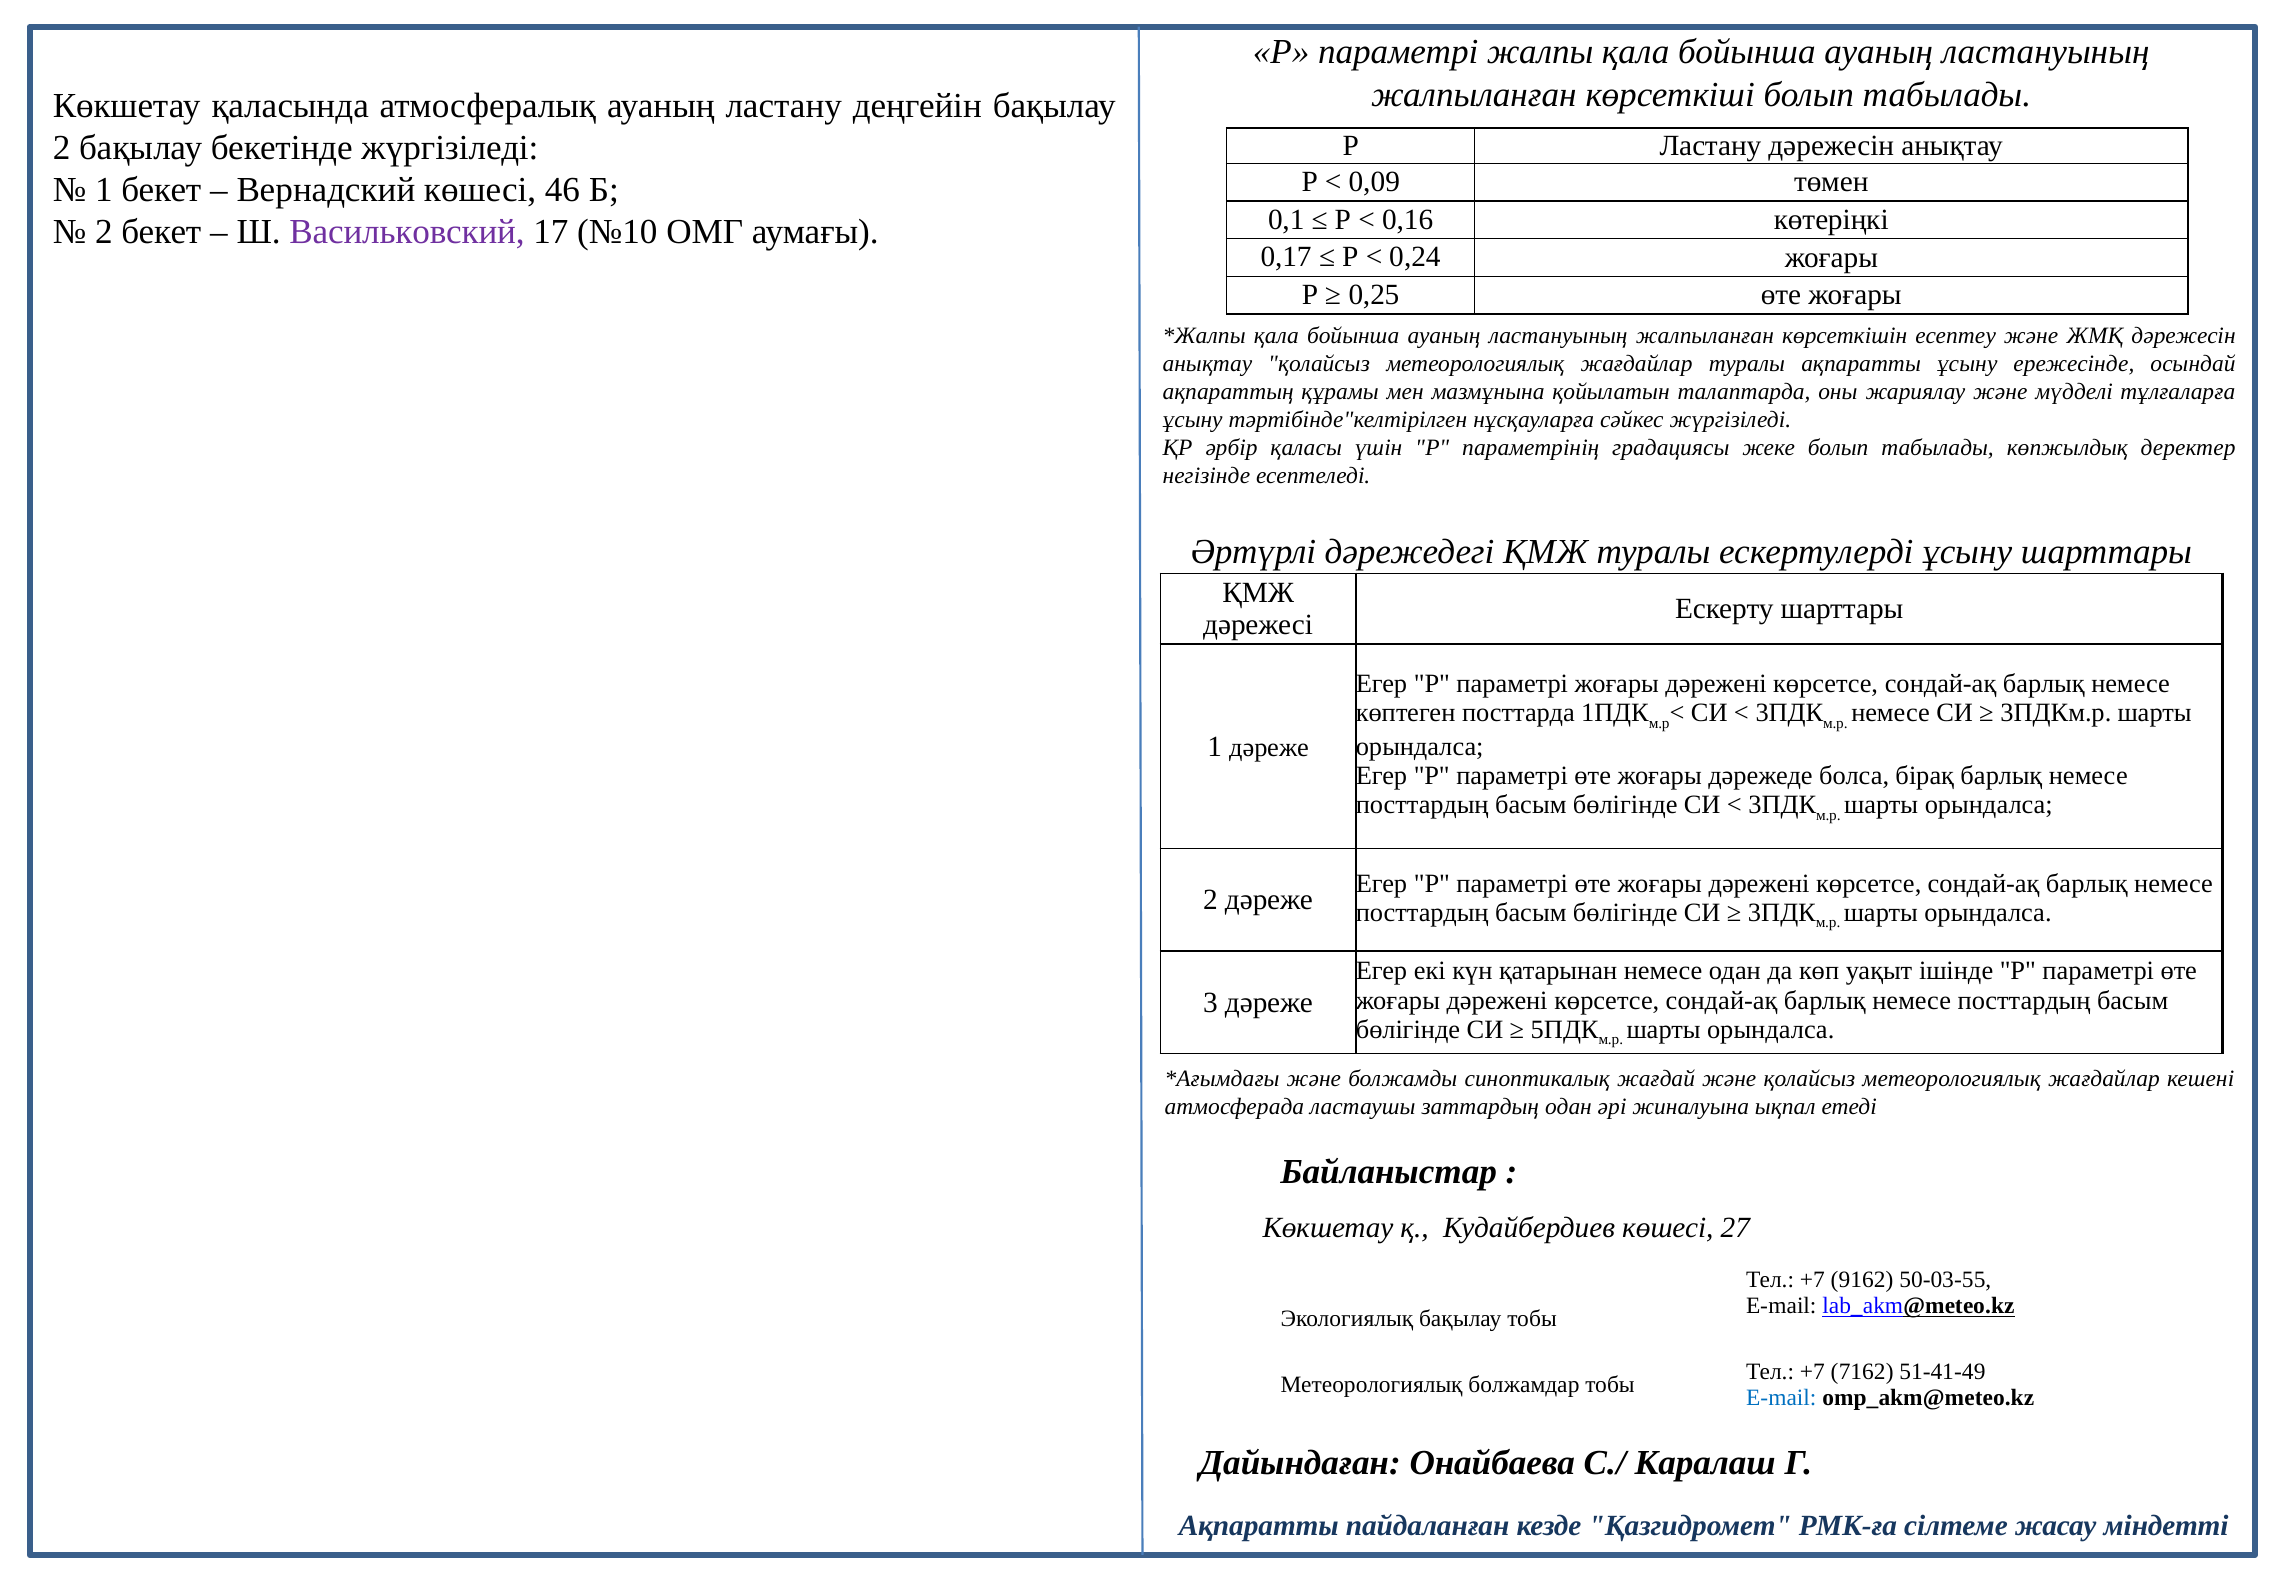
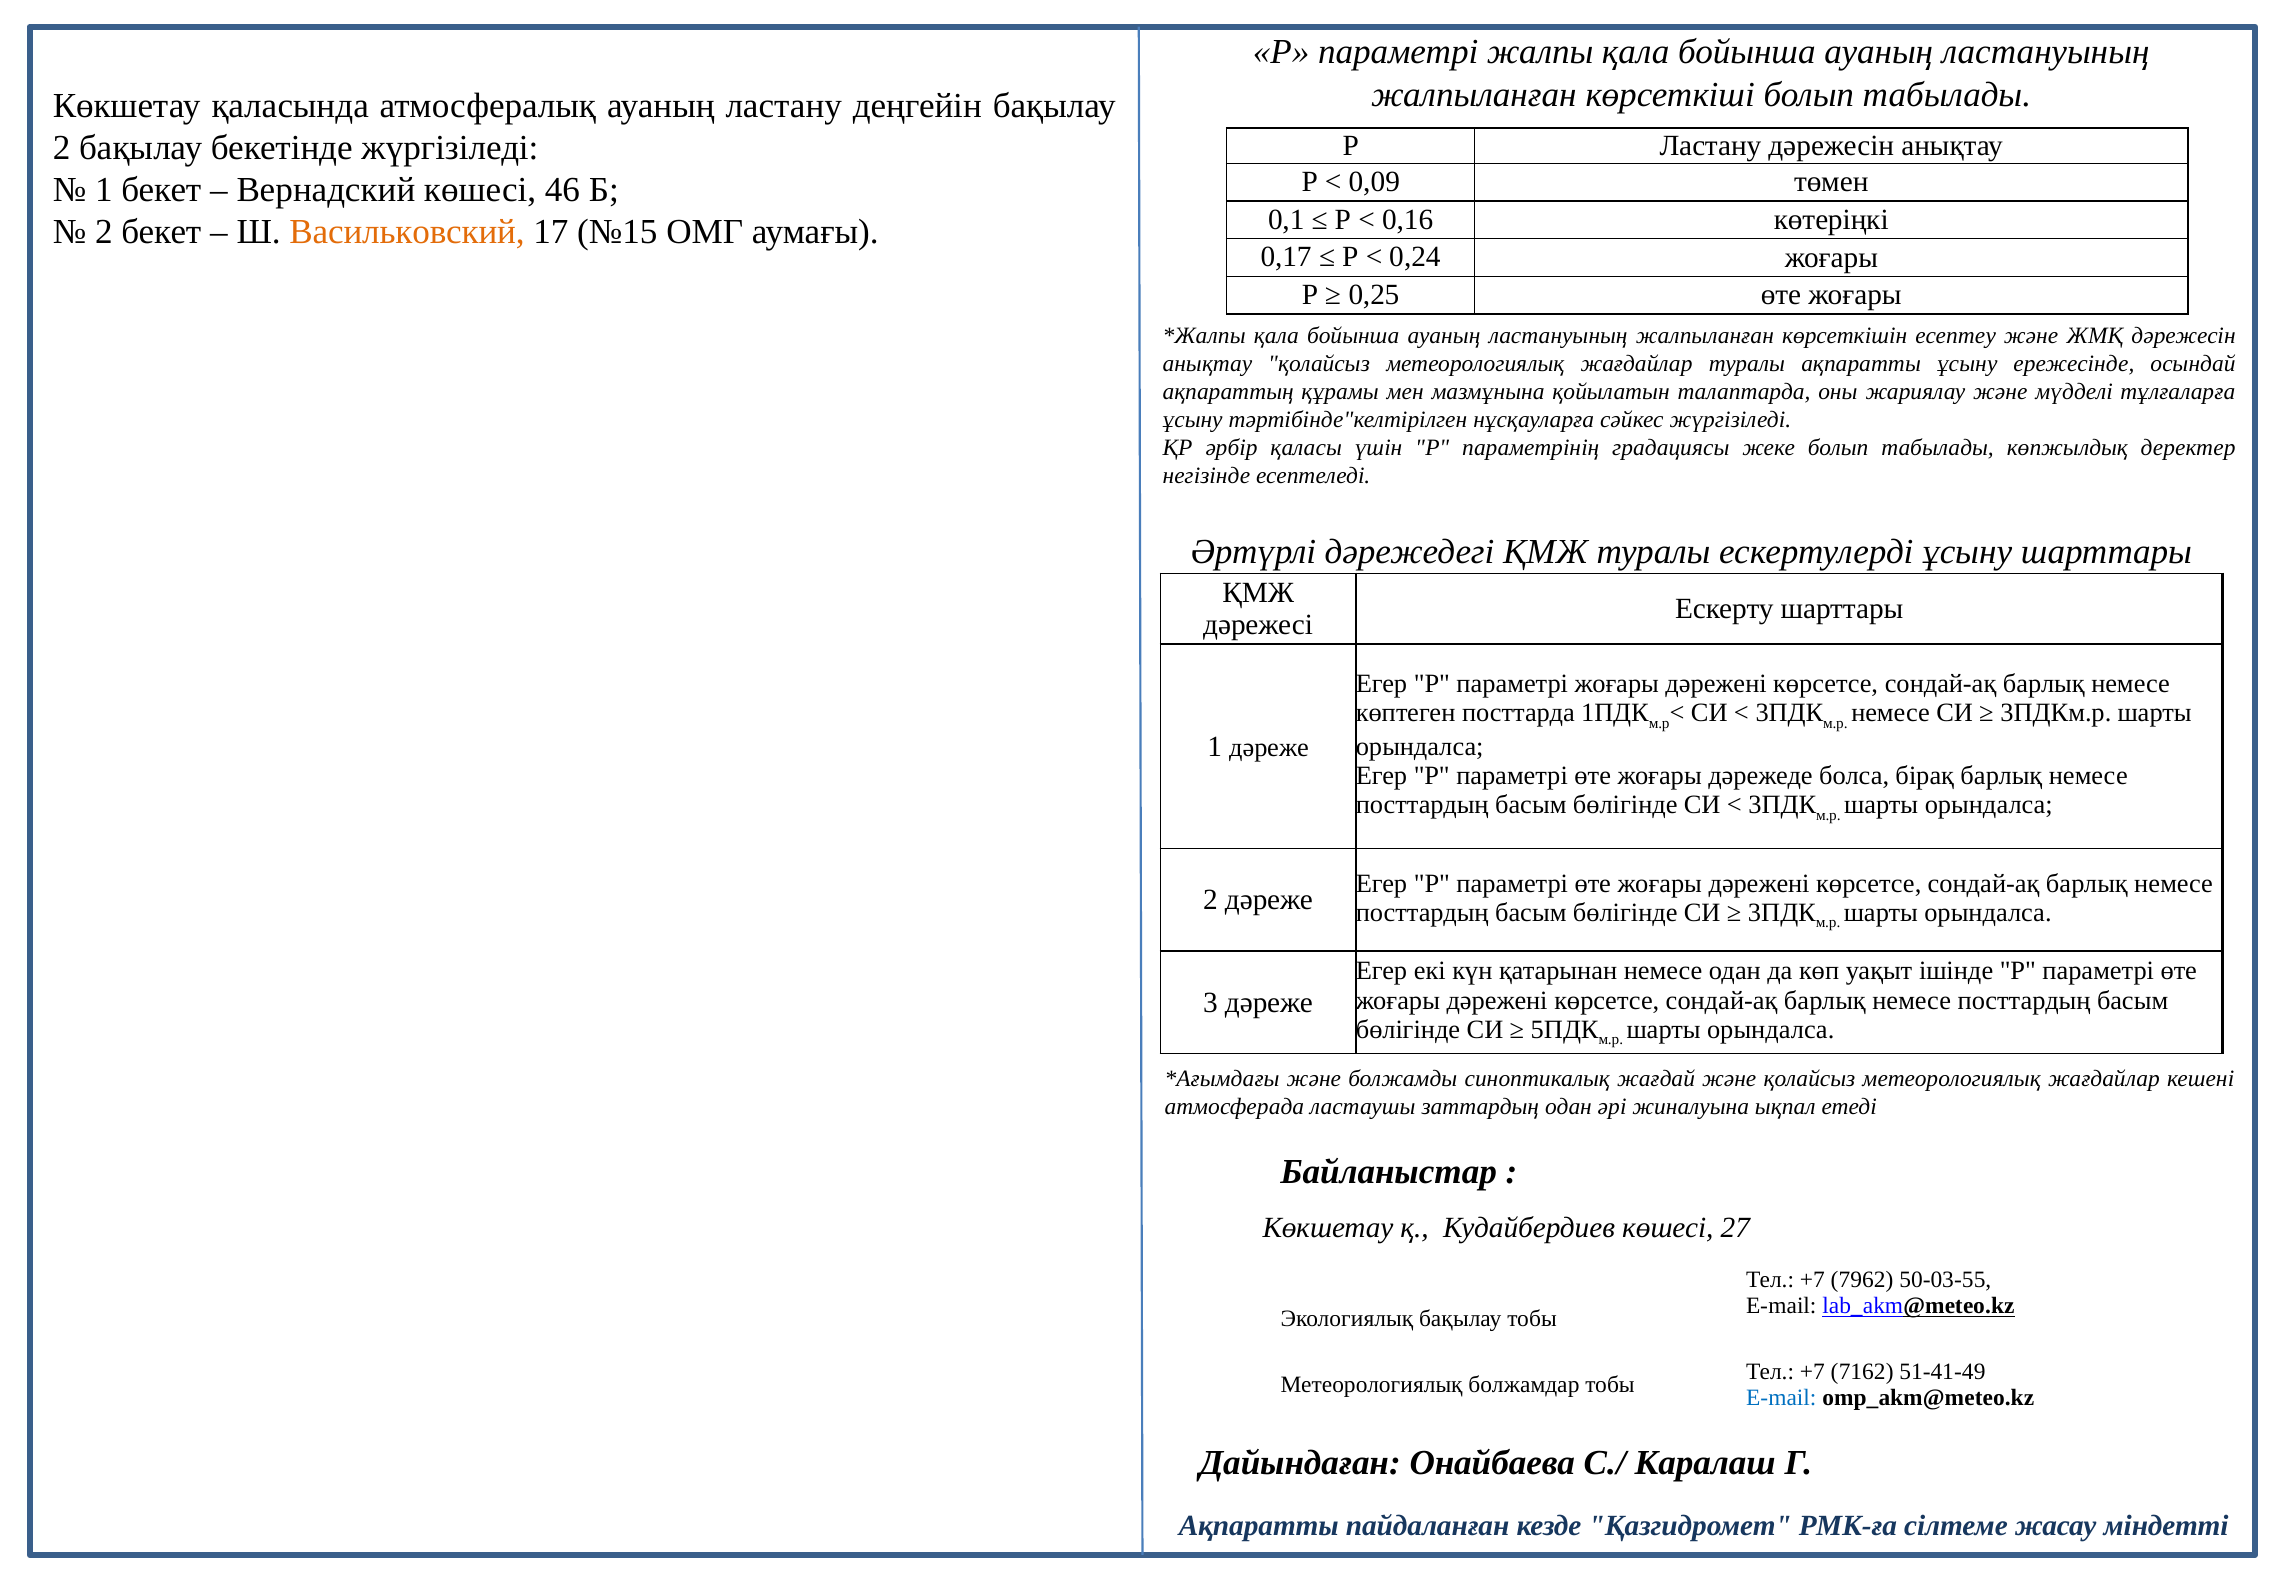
Васильковский colour: purple -> orange
№10: №10 -> №15
9162: 9162 -> 7962
